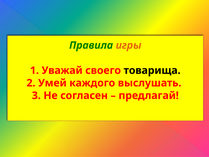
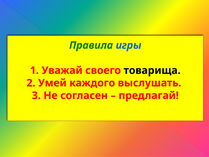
игры colour: orange -> blue
